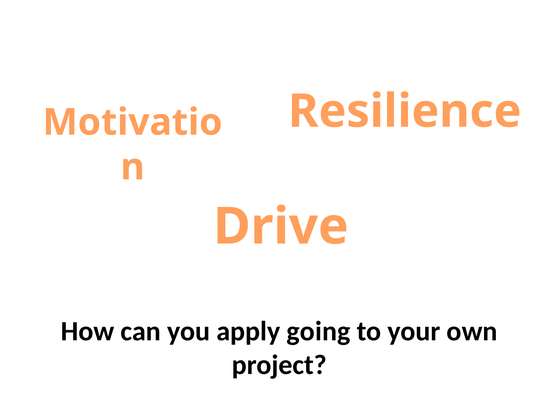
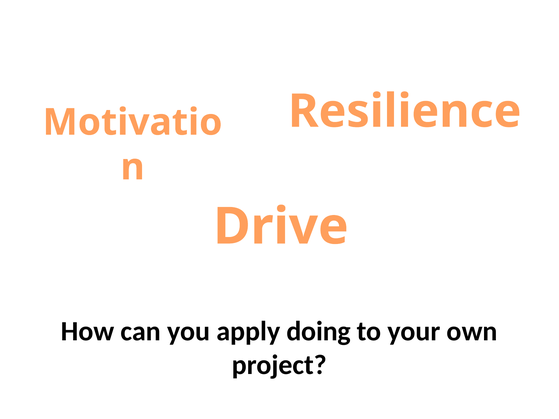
going: going -> doing
